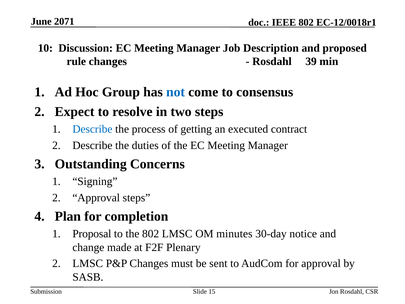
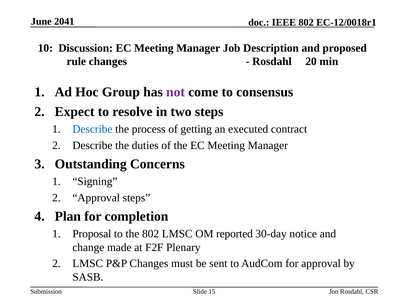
2071: 2071 -> 2041
39: 39 -> 20
not colour: blue -> purple
minutes: minutes -> reported
